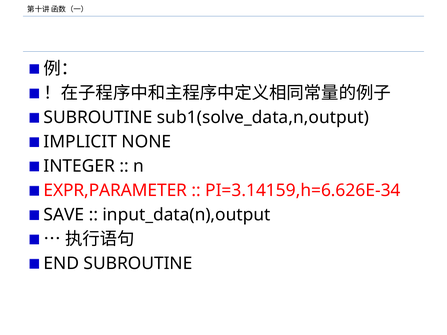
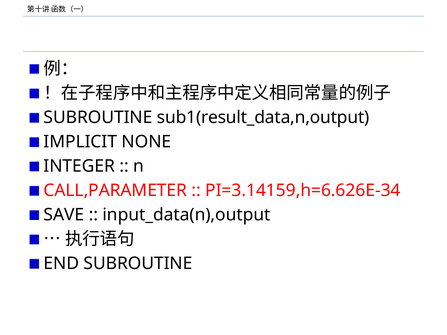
sub1(solve_data,n,output: sub1(solve_data,n,output -> sub1(result_data,n,output
EXPR,PARAMETER: EXPR,PARAMETER -> CALL,PARAMETER
